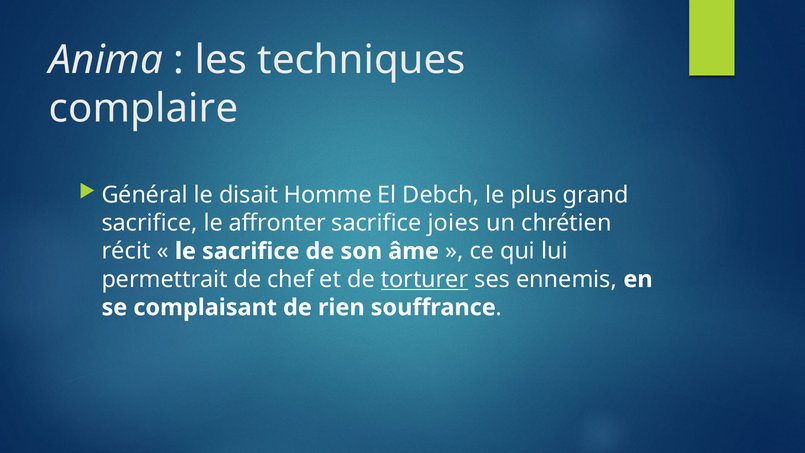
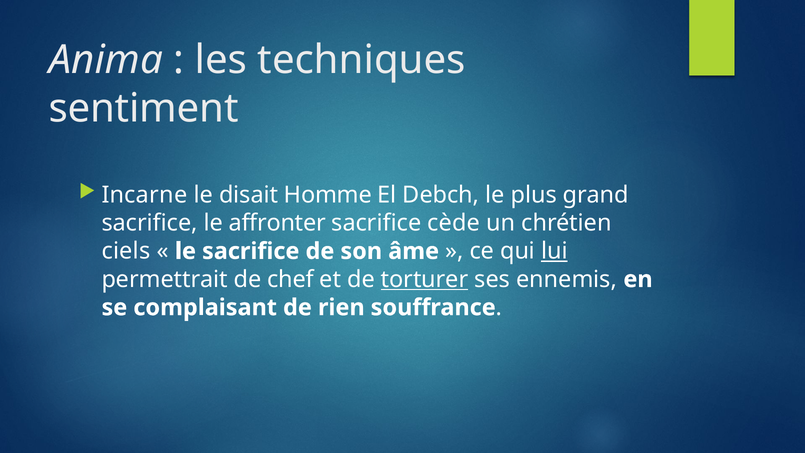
complaire: complaire -> sentiment
Général: Général -> Incarne
joies: joies -> cède
récit: récit -> ciels
lui underline: none -> present
